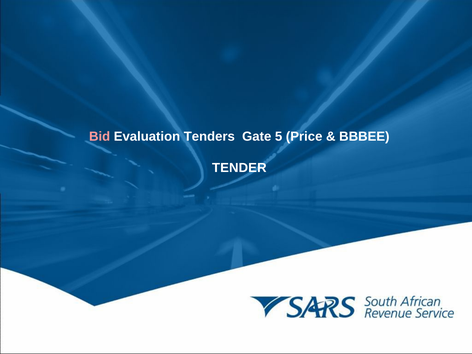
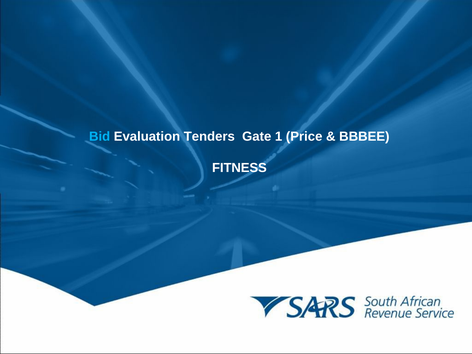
Bid colour: pink -> light blue
5: 5 -> 1
TENDER: TENDER -> FITNESS
